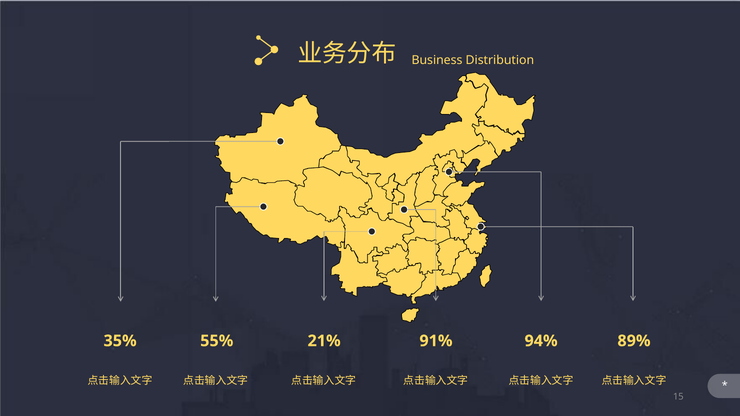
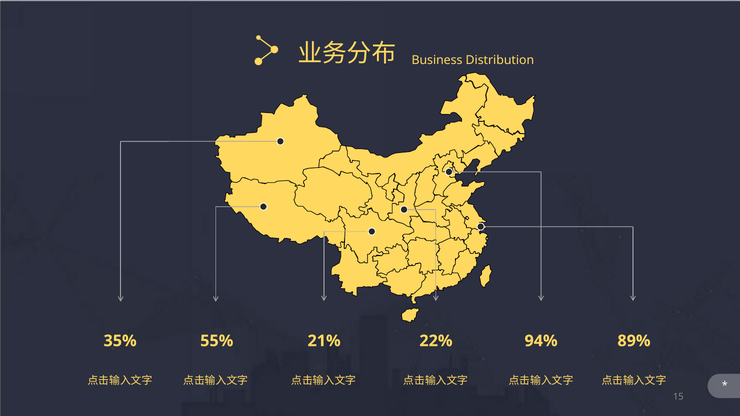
91%: 91% -> 22%
